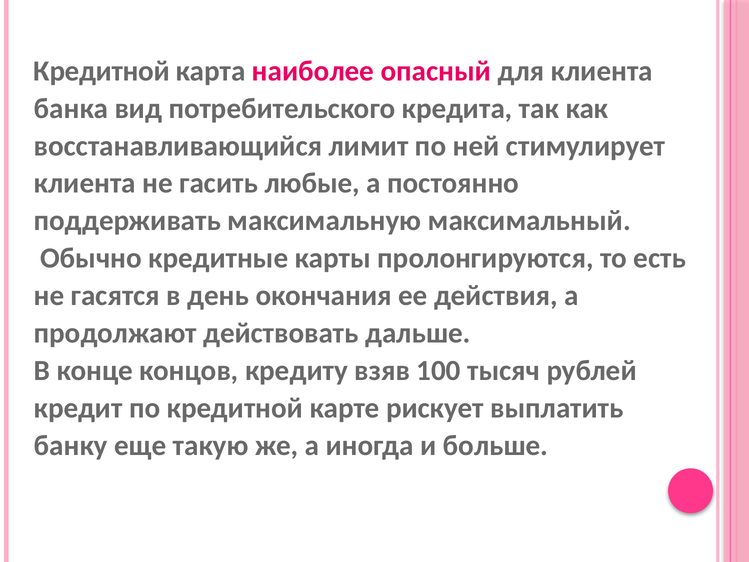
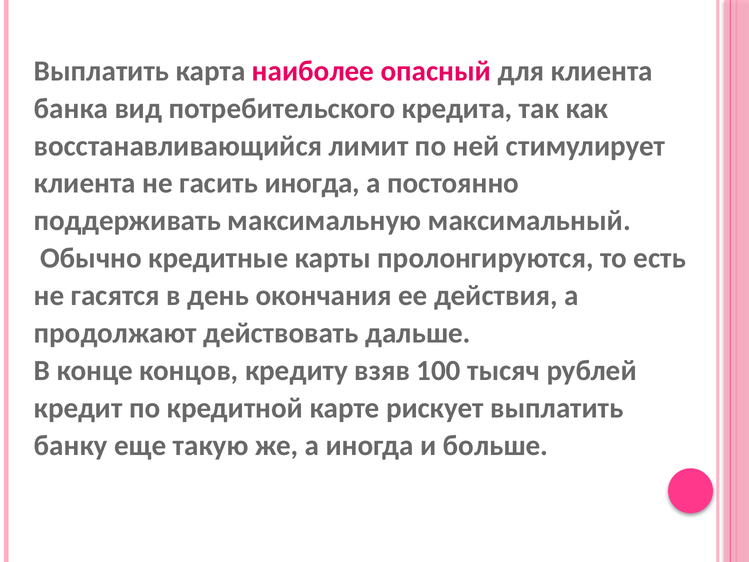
Кредитной at (102, 71): Кредитной -> Выплатить
гасить любые: любые -> иногда
